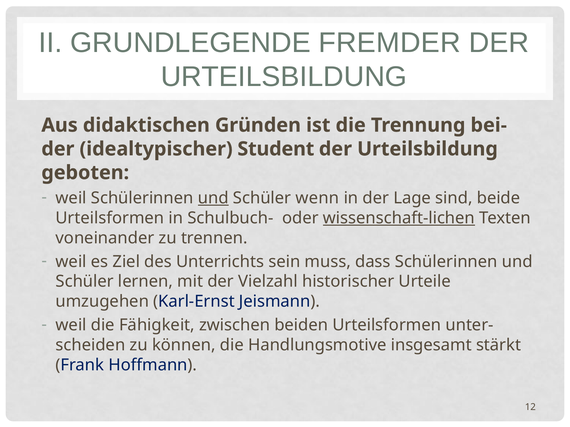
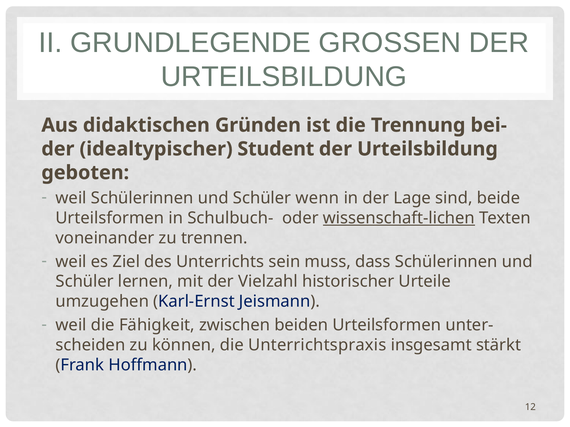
FREMDER: FREMDER -> GROSSEN
und at (213, 198) underline: present -> none
Handlungsmotive: Handlungsmotive -> Unterrichtspraxis
